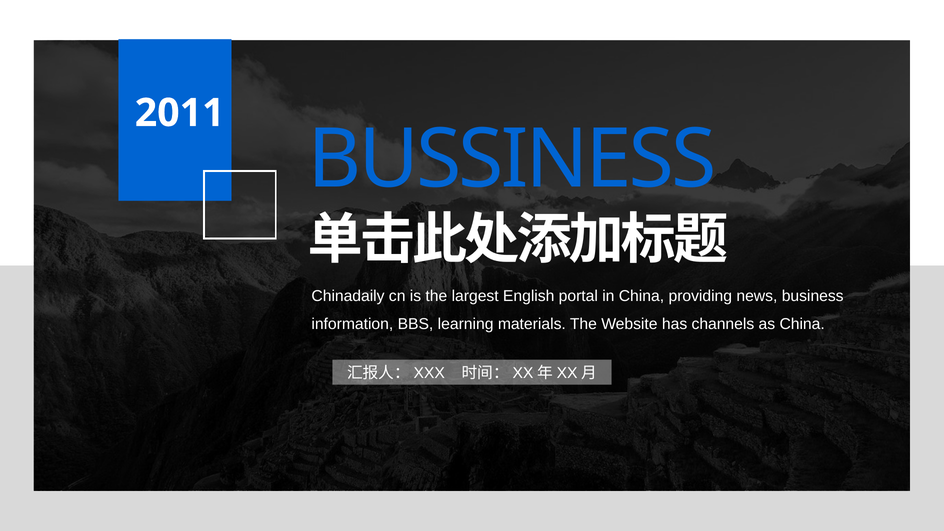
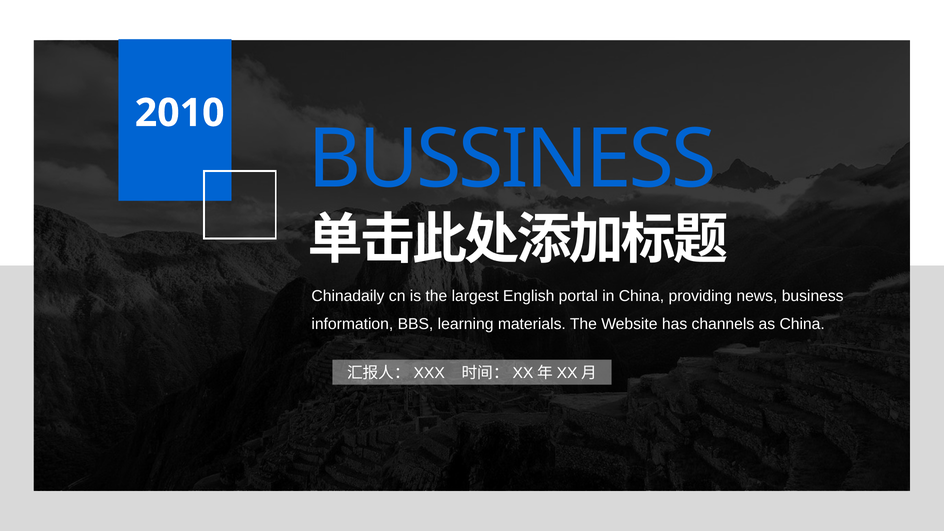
2011: 2011 -> 2010
